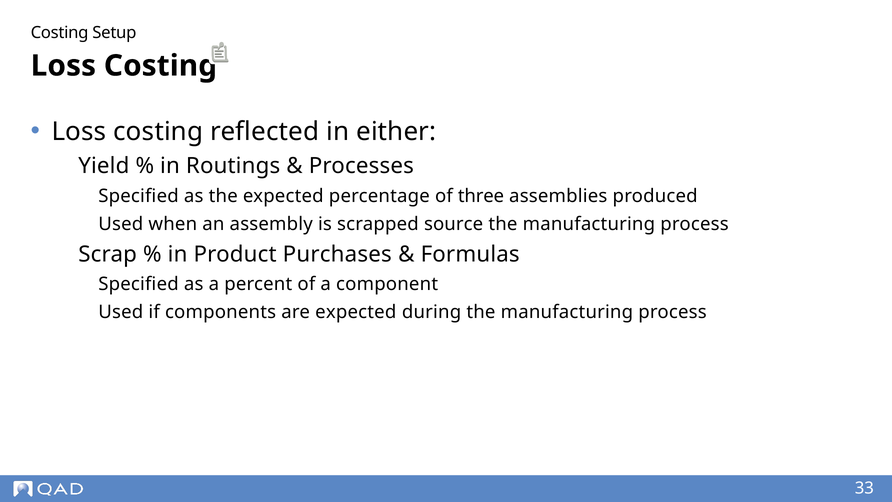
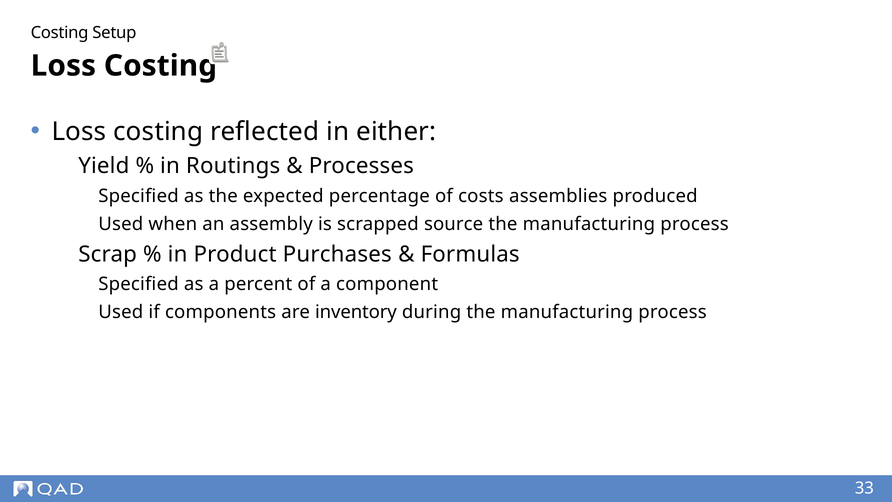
three: three -> costs
are expected: expected -> inventory
